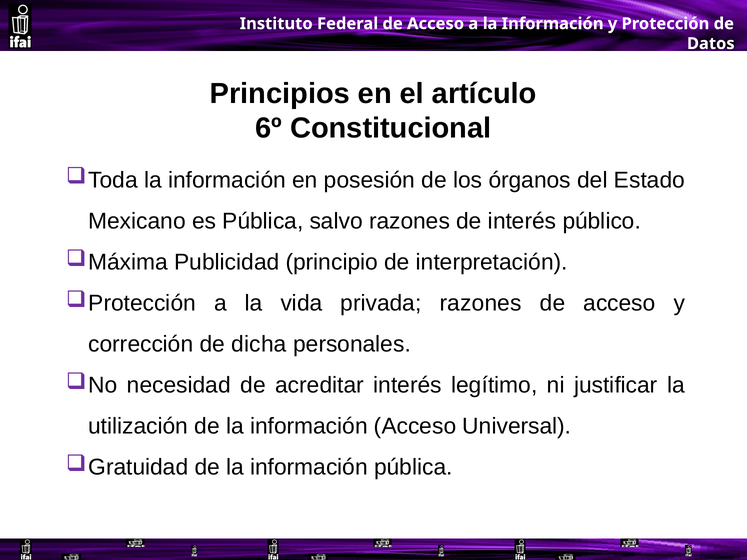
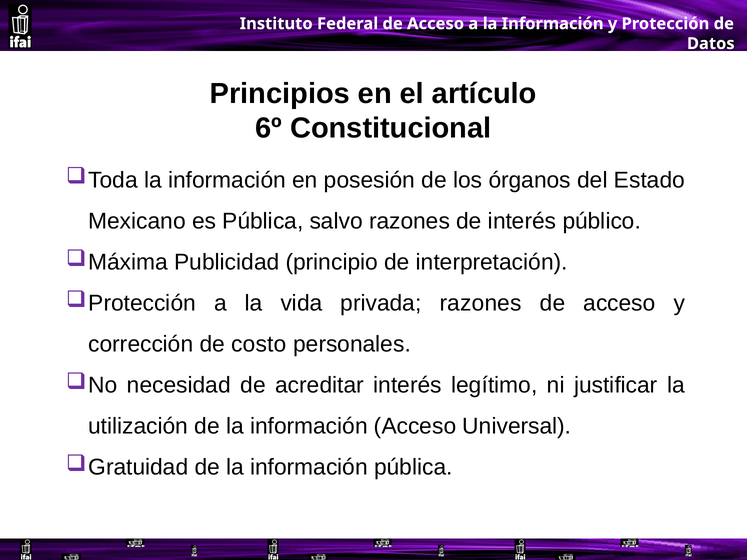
dicha: dicha -> costo
